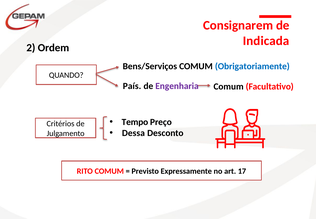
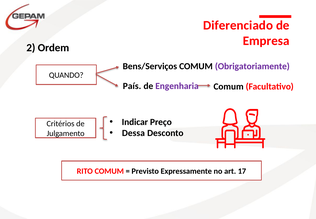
Consignarem: Consignarem -> Diferenciado
Indicada: Indicada -> Empresa
Obrigatoriamente colour: blue -> purple
Tempo: Tempo -> Indicar
